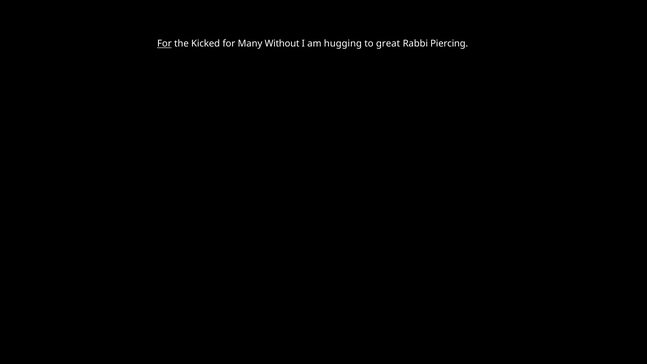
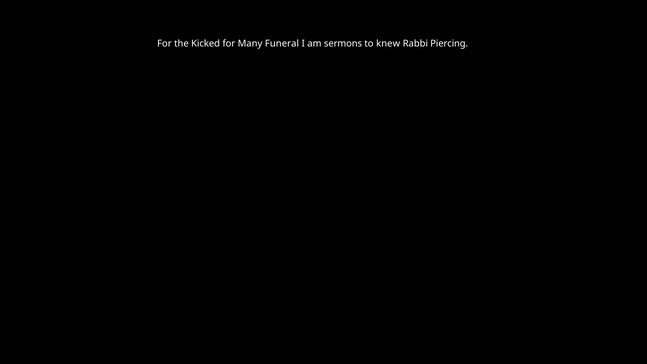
For at (164, 44) underline: present -> none
Without: Without -> Funeral
hugging: hugging -> sermons
great: great -> knew
